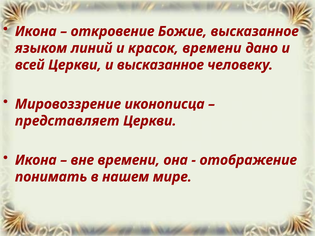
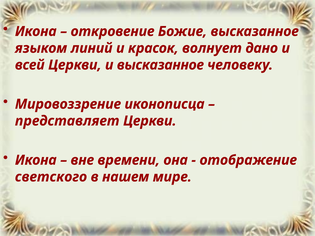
красок времени: времени -> волнует
понимать: понимать -> светского
